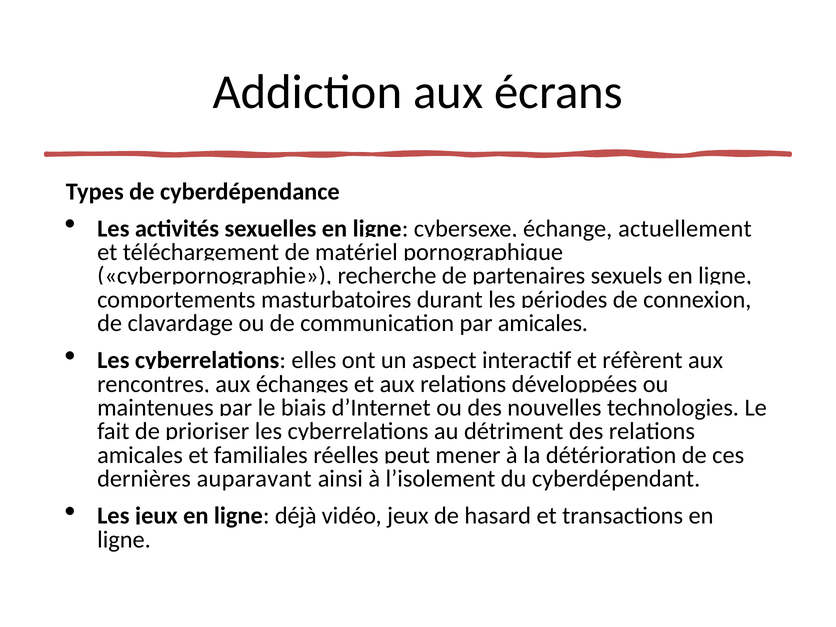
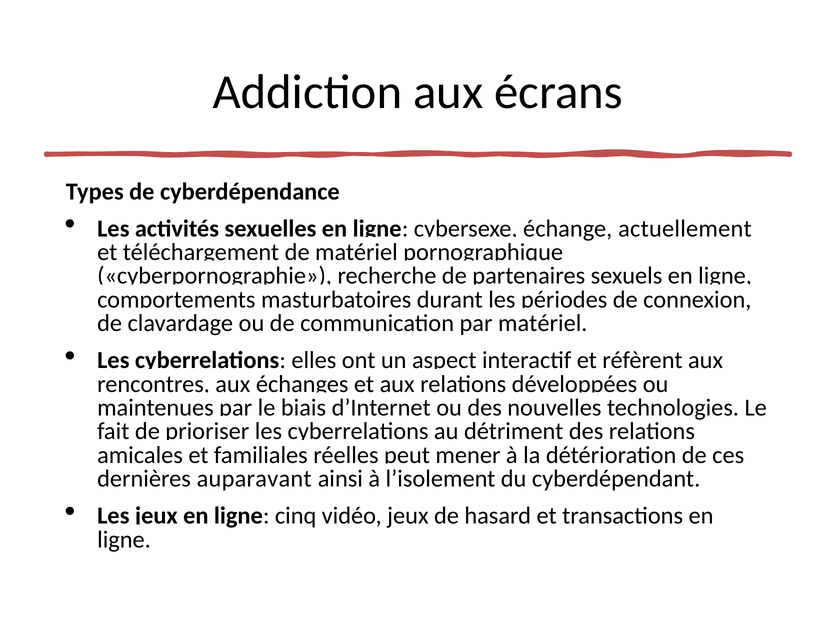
par amicales: amicales -> matériel
déjà: déjà -> cinq
